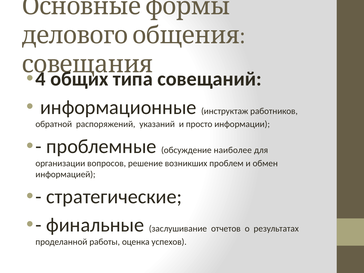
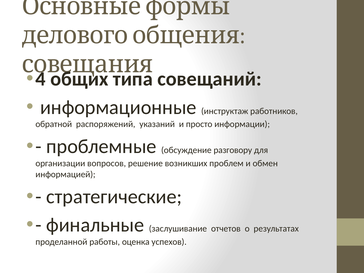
наиболее: наиболее -> разговору
